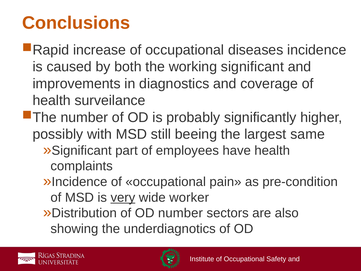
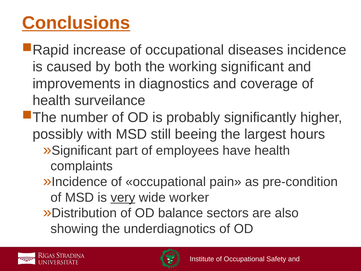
Conclusions underline: none -> present
same: same -> hours
OD number: number -> balance
